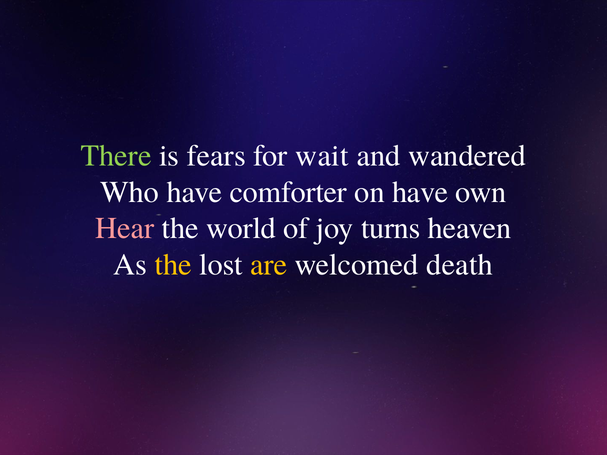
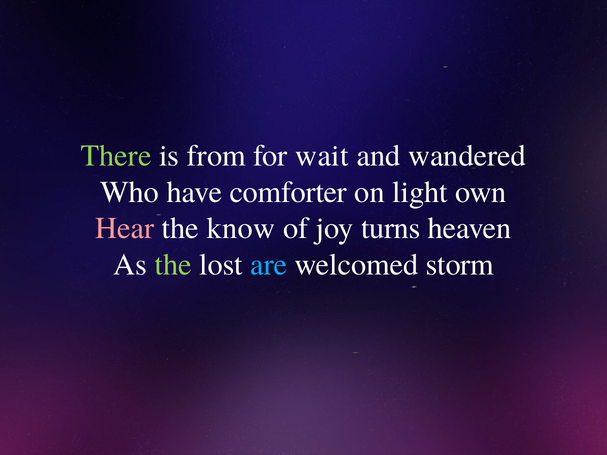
fears: fears -> from
on have: have -> light
world: world -> know
the at (173, 265) colour: yellow -> light green
are colour: yellow -> light blue
death: death -> storm
